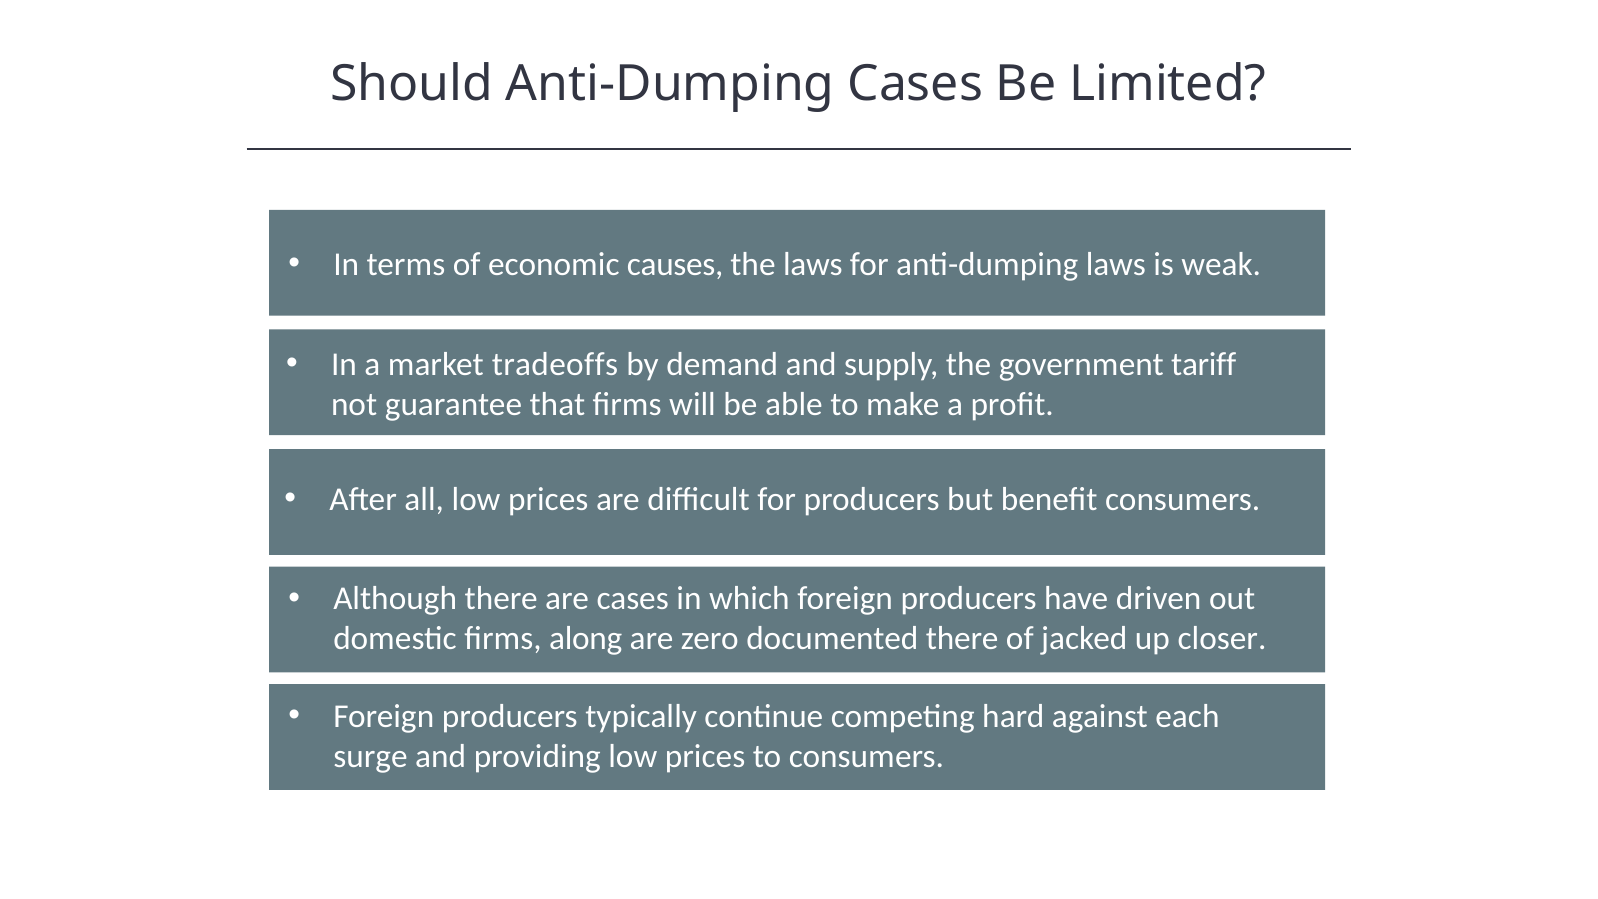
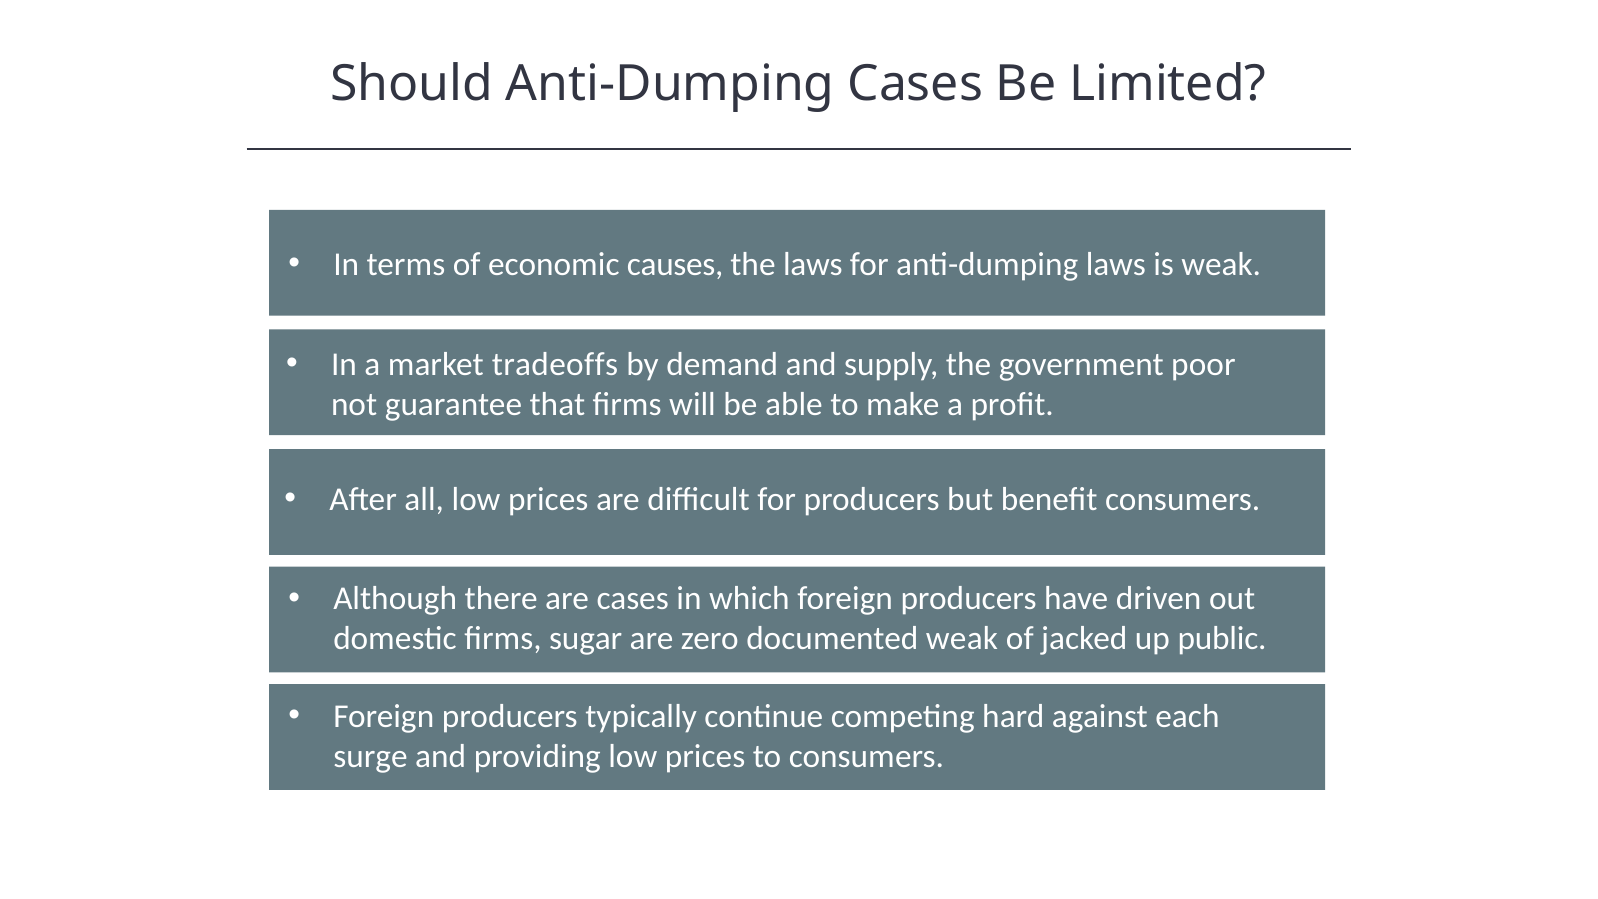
tariff: tariff -> poor
along: along -> sugar
documented there: there -> weak
closer: closer -> public
